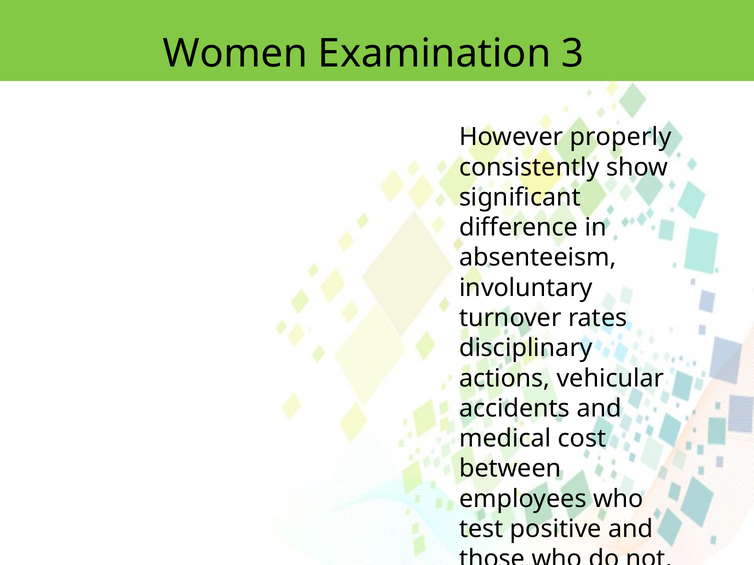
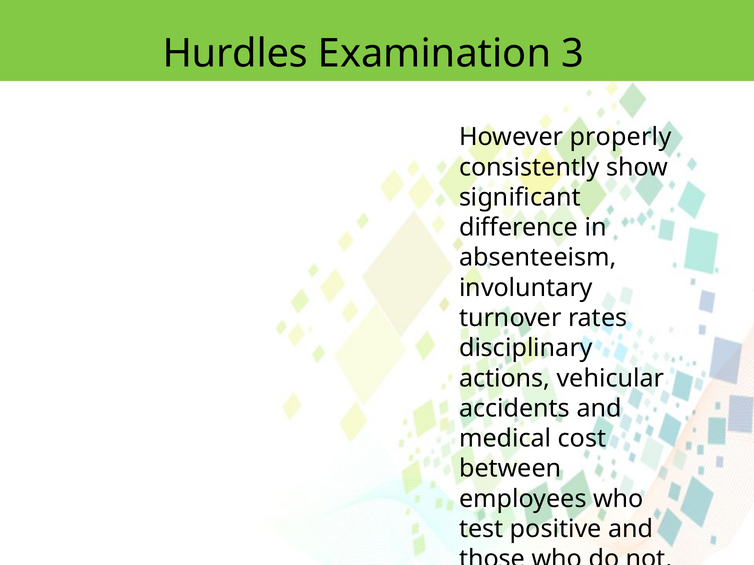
Women: Women -> Hurdles
